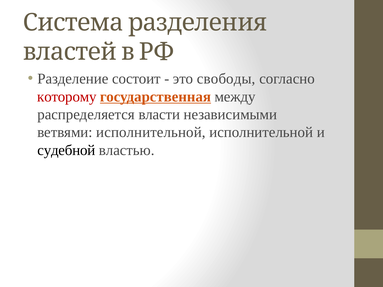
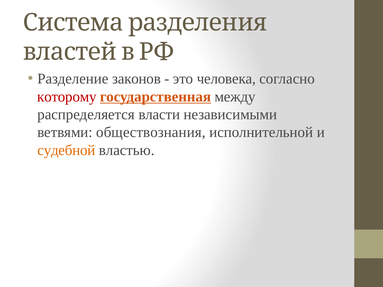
состоит: состоит -> законов
свободы: свободы -> человека
ветвями исполнительной: исполнительной -> обществознания
судебной colour: black -> orange
